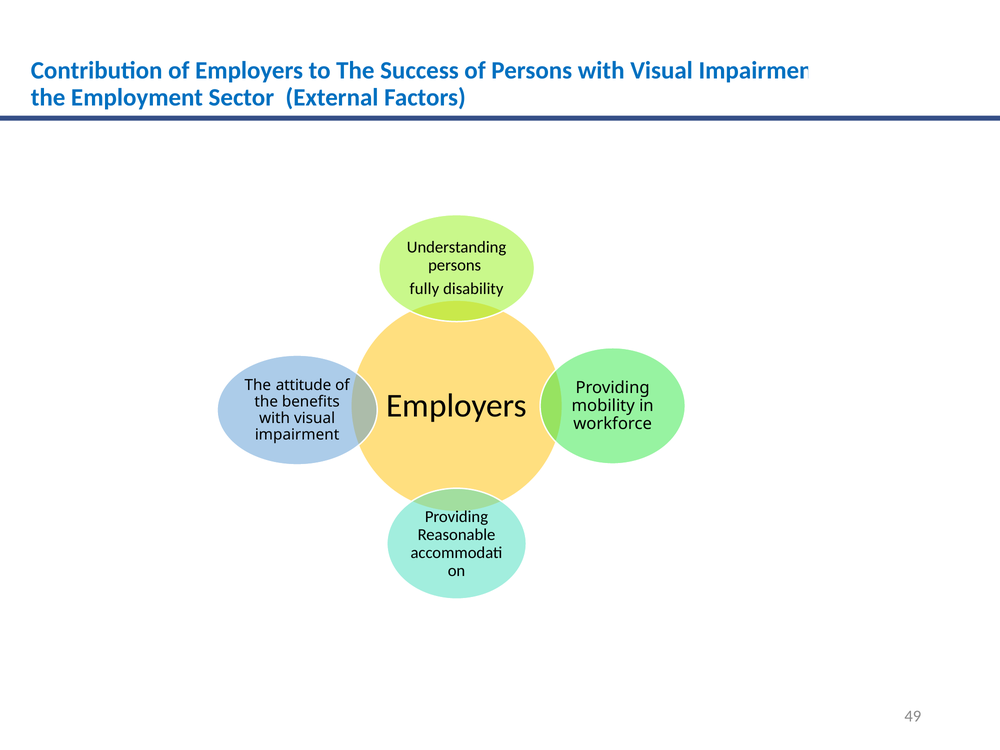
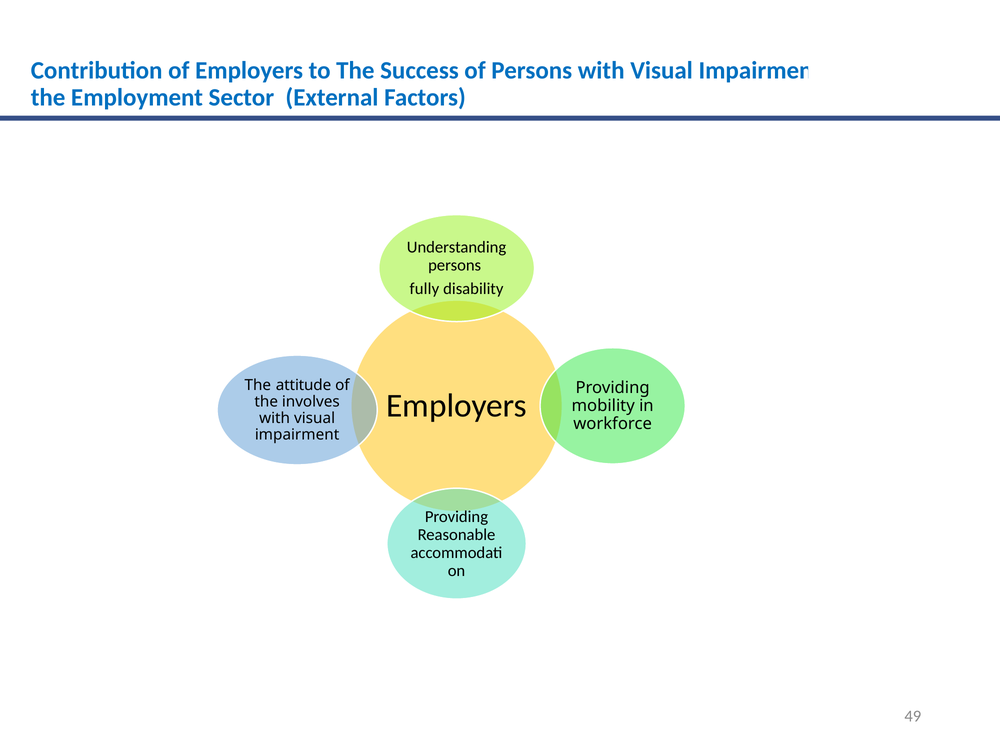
benefits: benefits -> involves
